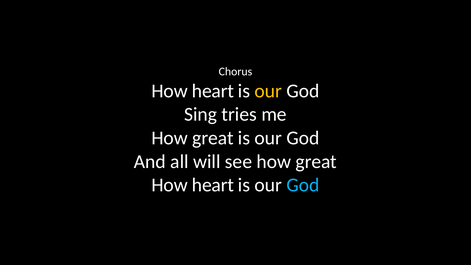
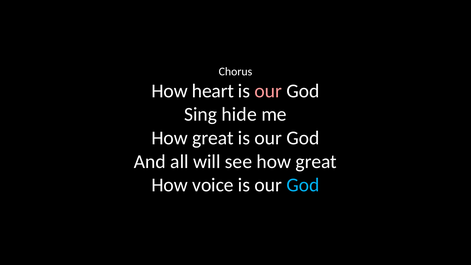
our at (268, 91) colour: yellow -> pink
tries: tries -> hide
heart at (213, 185): heart -> voice
